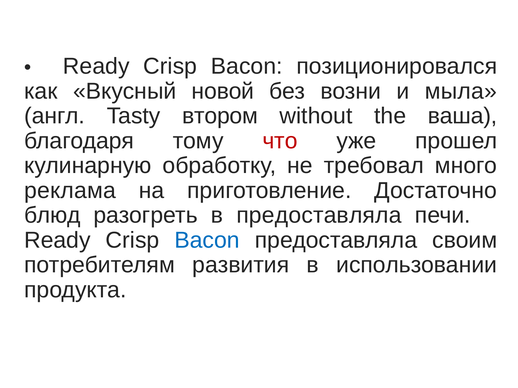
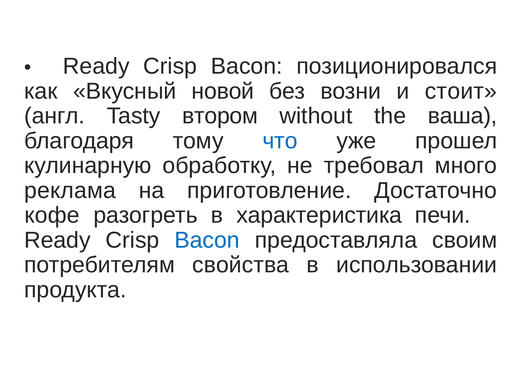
мыла: мыла -> стоит
что colour: red -> blue
блюд: блюд -> кофе
в предоставляла: предоставляла -> характеристика
развития: развития -> свойства
